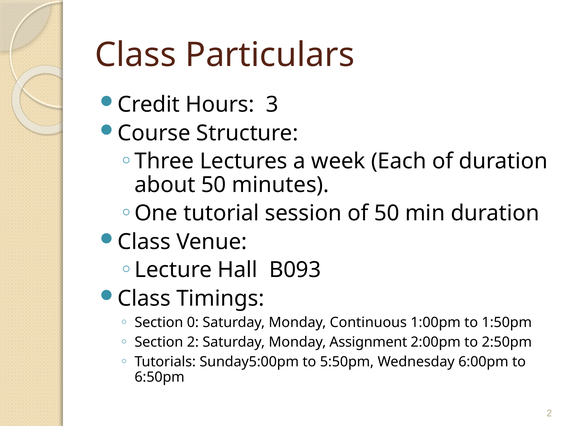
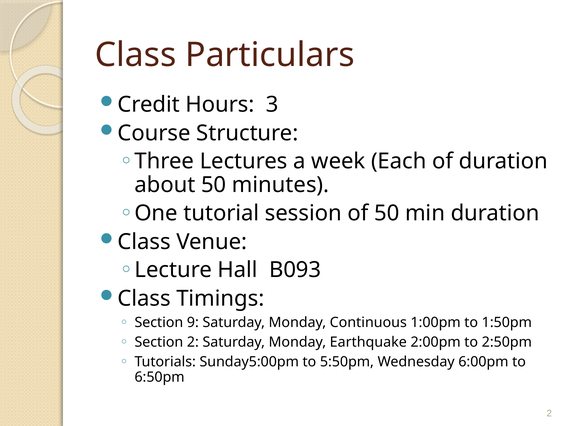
0: 0 -> 9
Assignment: Assignment -> Earthquake
